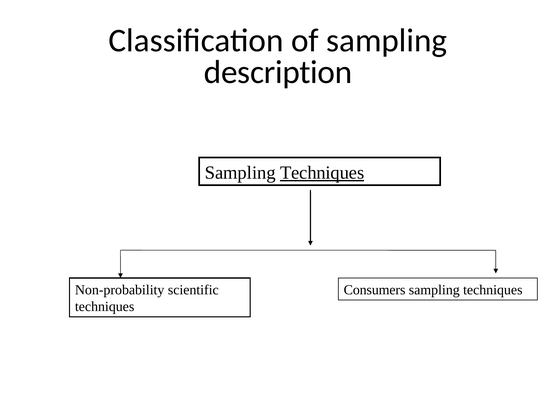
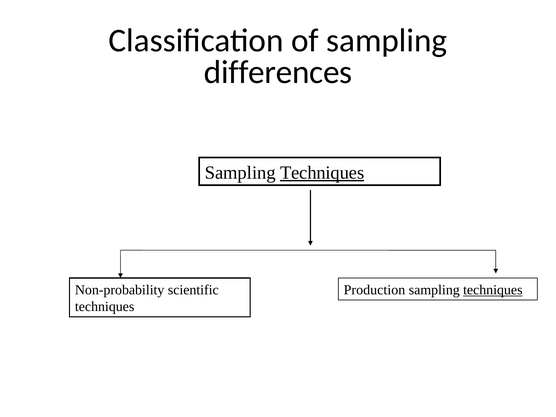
description: description -> differences
Consumers: Consumers -> Production
techniques at (493, 290) underline: none -> present
